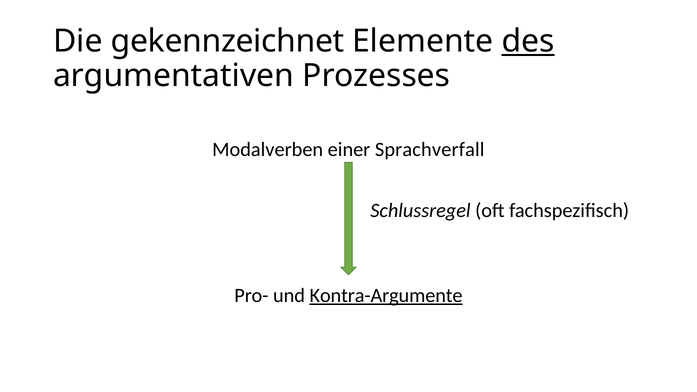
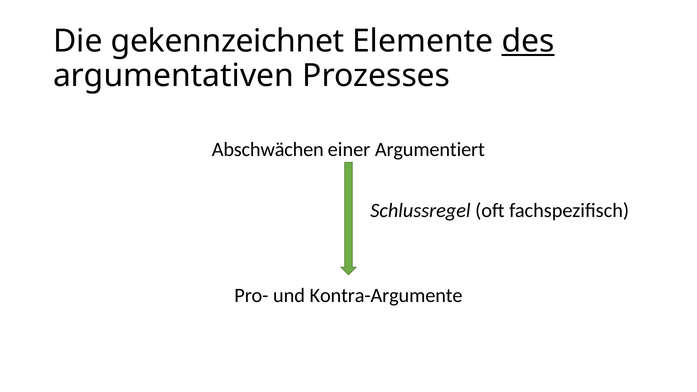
Modalverben: Modalverben -> Abschwächen
Sprachverfall: Sprachverfall -> Argumentiert
Kontra-Argumente underline: present -> none
